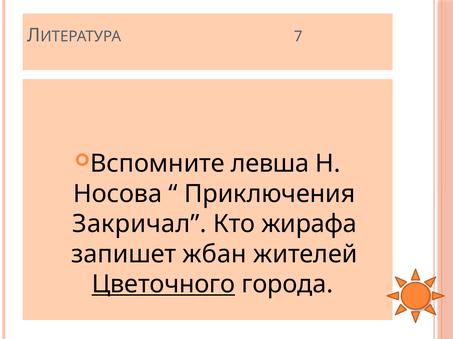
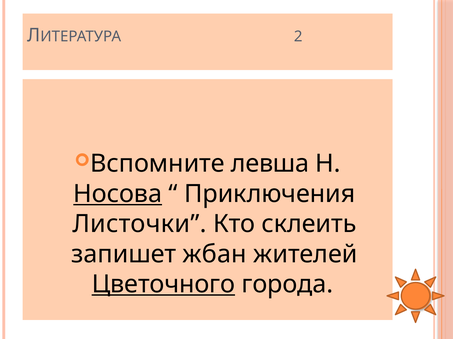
7: 7 -> 2
Носова underline: none -> present
Закричал: Закричал -> Листочки
жирафа: жирафа -> склеить
